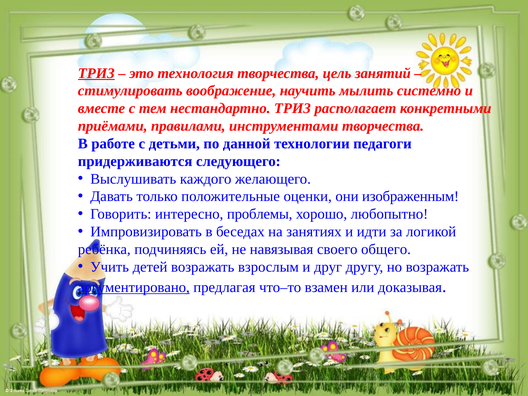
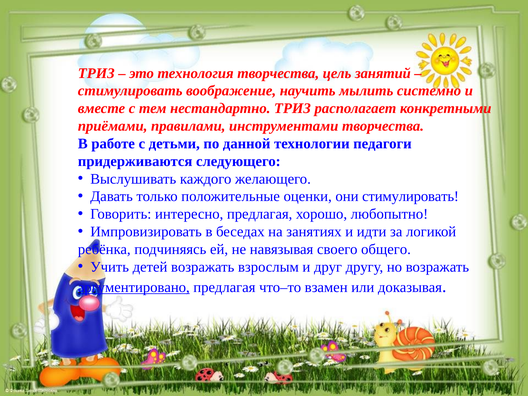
ТРИЗ at (96, 73) underline: present -> none
они изображенным: изображенным -> стимулировать
интересно проблемы: проблемы -> предлагая
